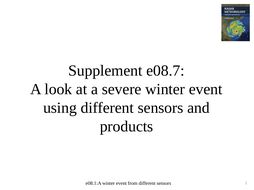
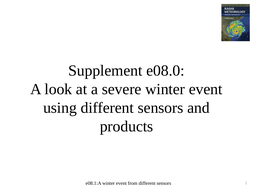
e08.7: e08.7 -> e08.0
